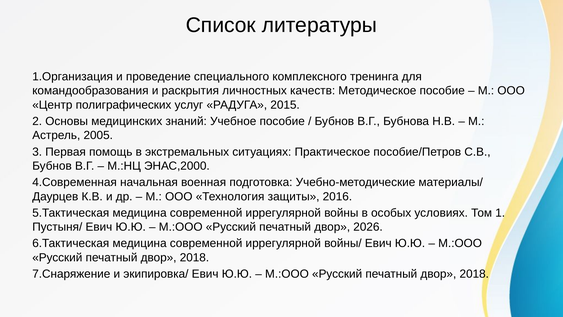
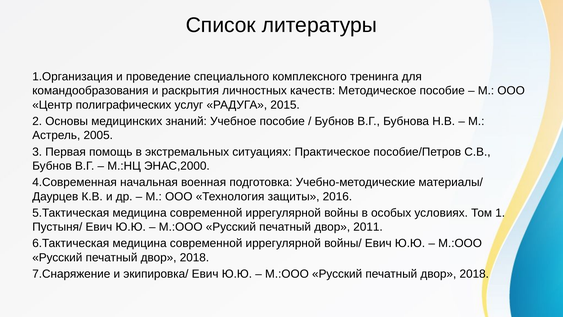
2026: 2026 -> 2011
